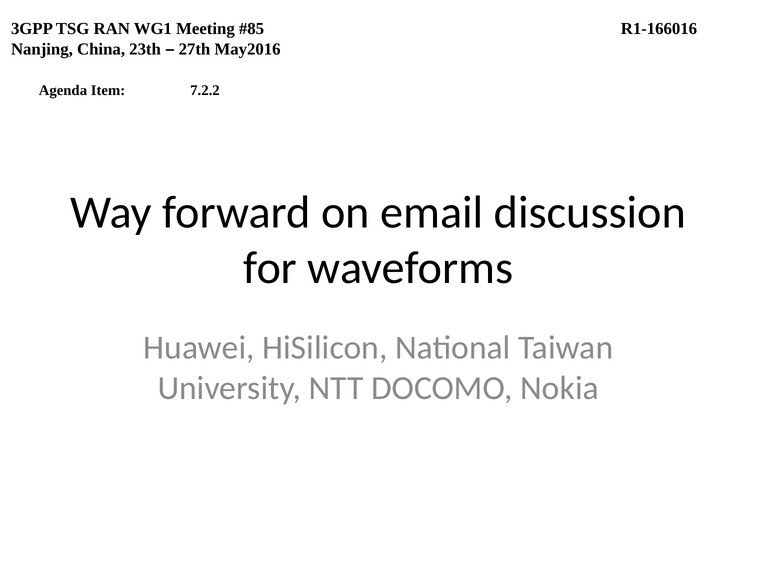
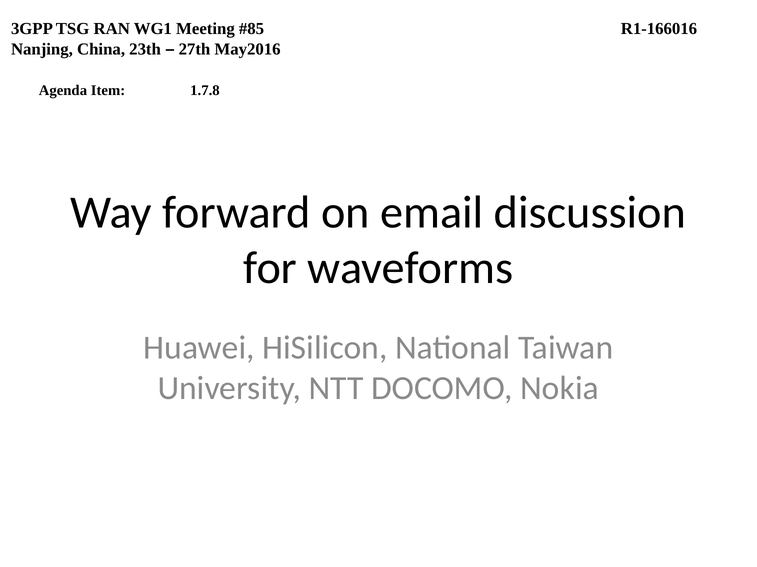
7.2.2: 7.2.2 -> 1.7.8
